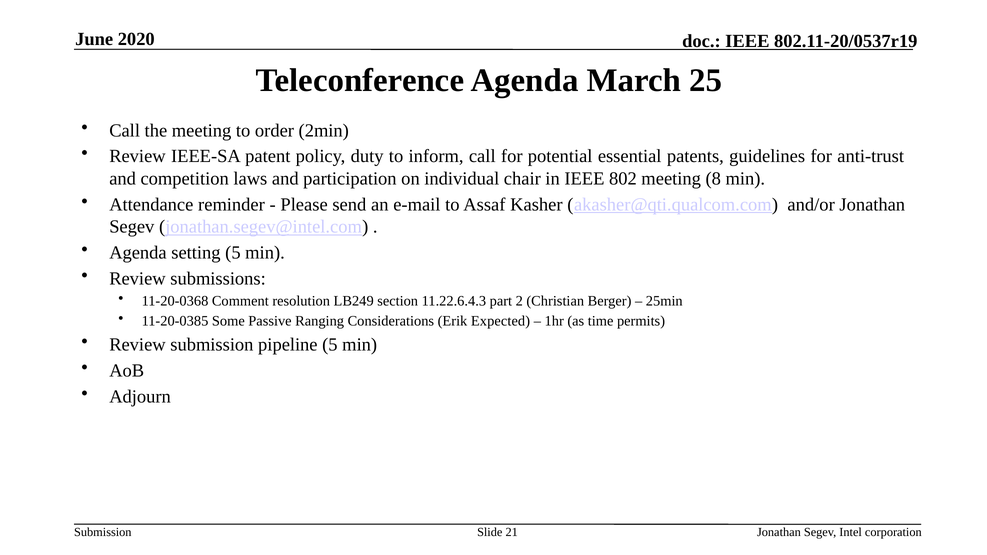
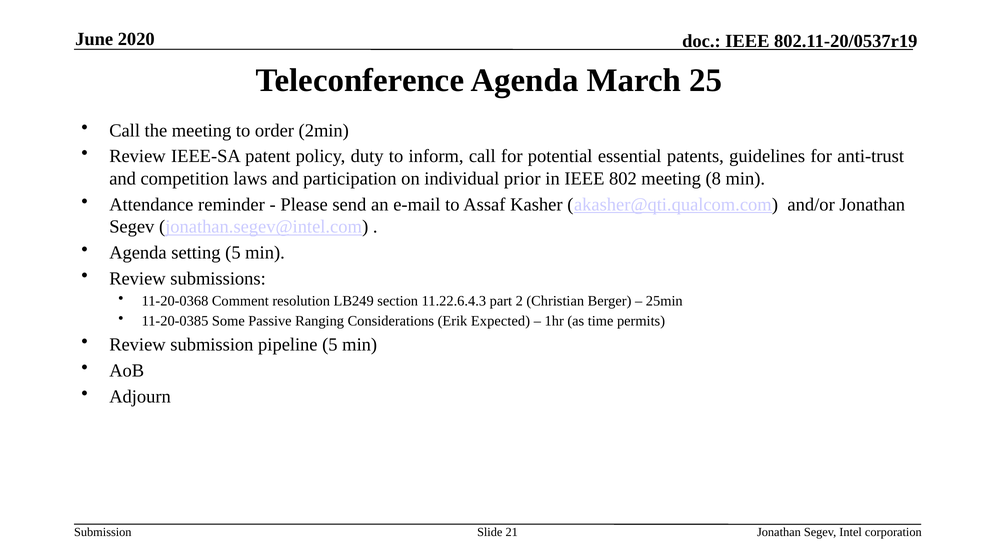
chair: chair -> prior
